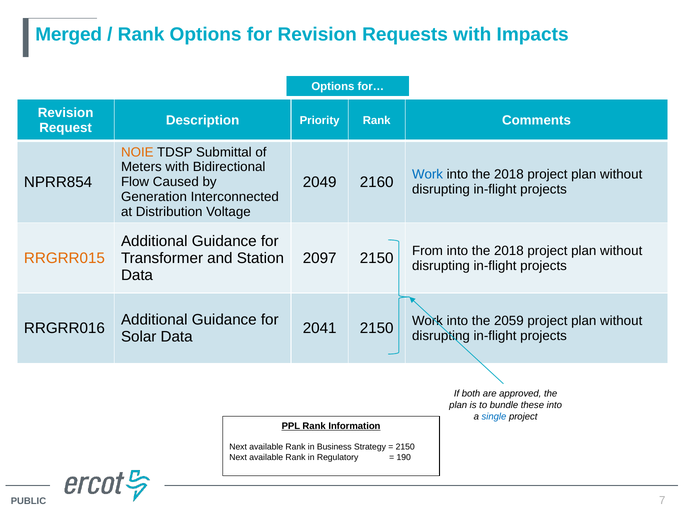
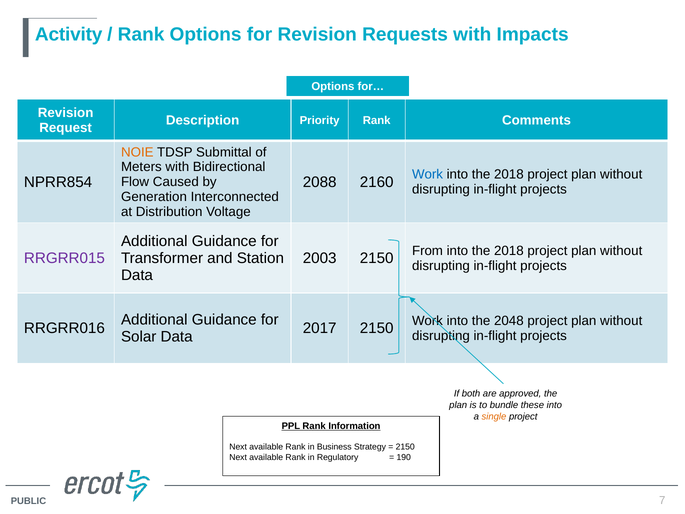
Merged: Merged -> Activity
2049: 2049 -> 2088
RRGRR015 colour: orange -> purple
2097: 2097 -> 2003
2041: 2041 -> 2017
2059: 2059 -> 2048
single colour: blue -> orange
